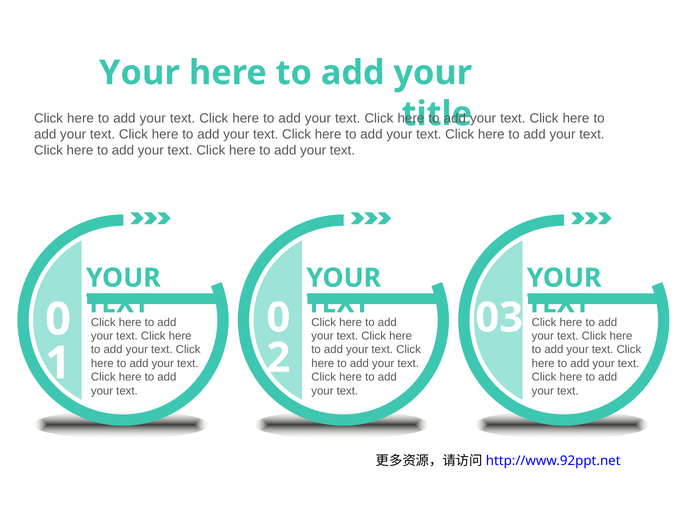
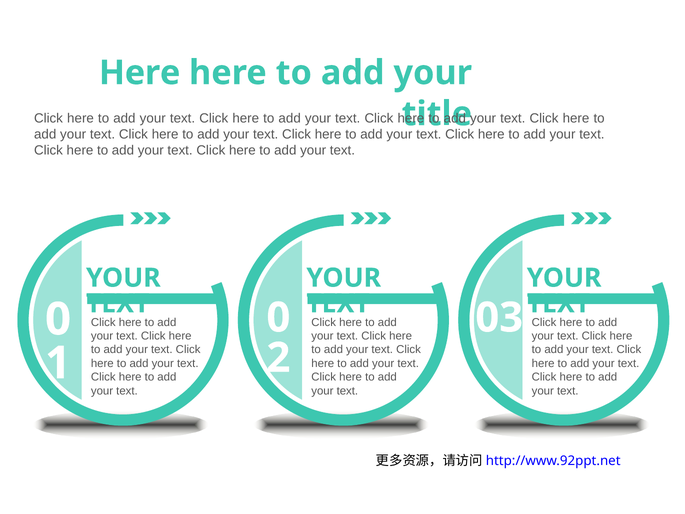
Your at (139, 73): Your -> Here
